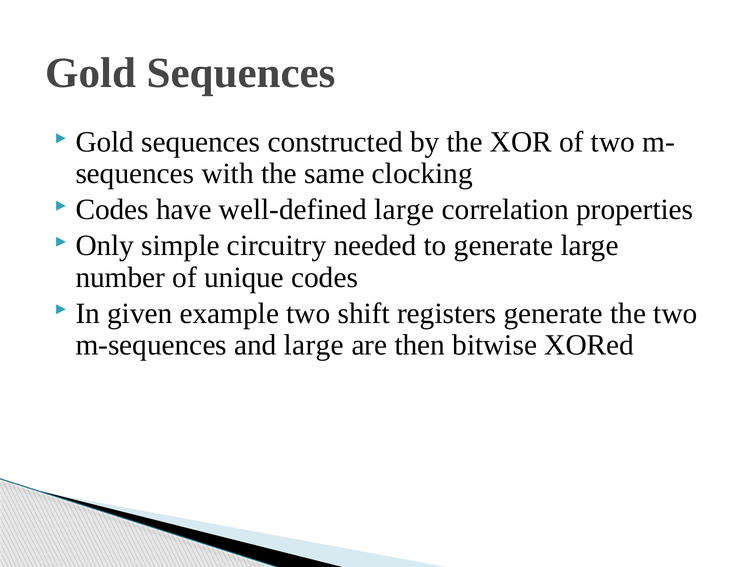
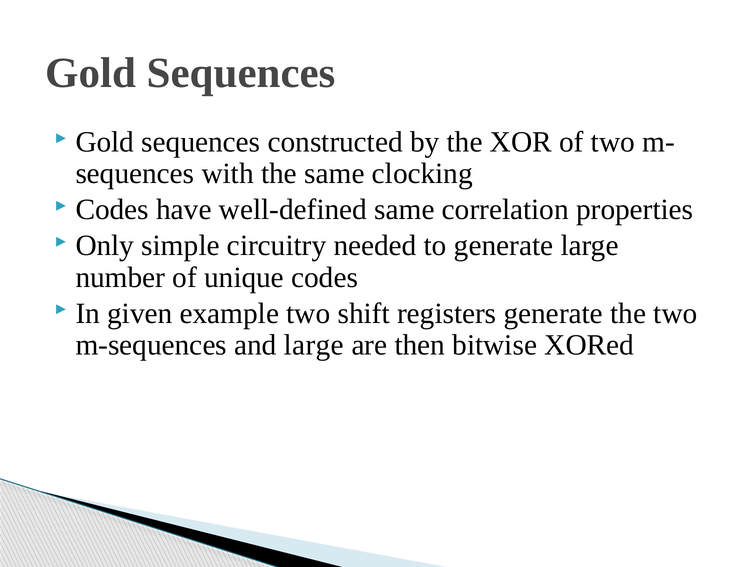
well-defined large: large -> same
